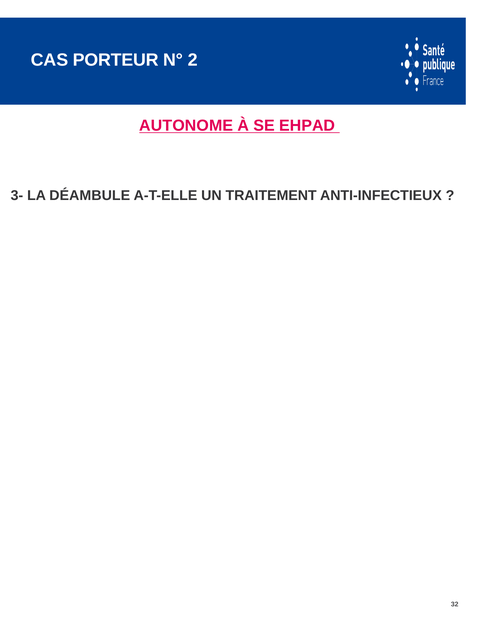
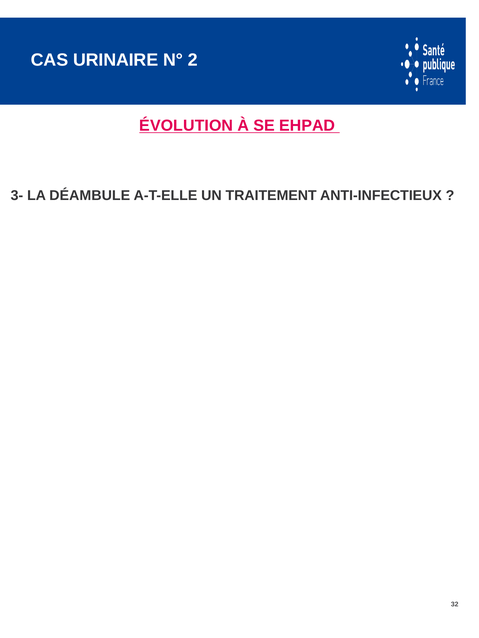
PORTEUR: PORTEUR -> URINAIRE
AUTONOME: AUTONOME -> ÉVOLUTION
